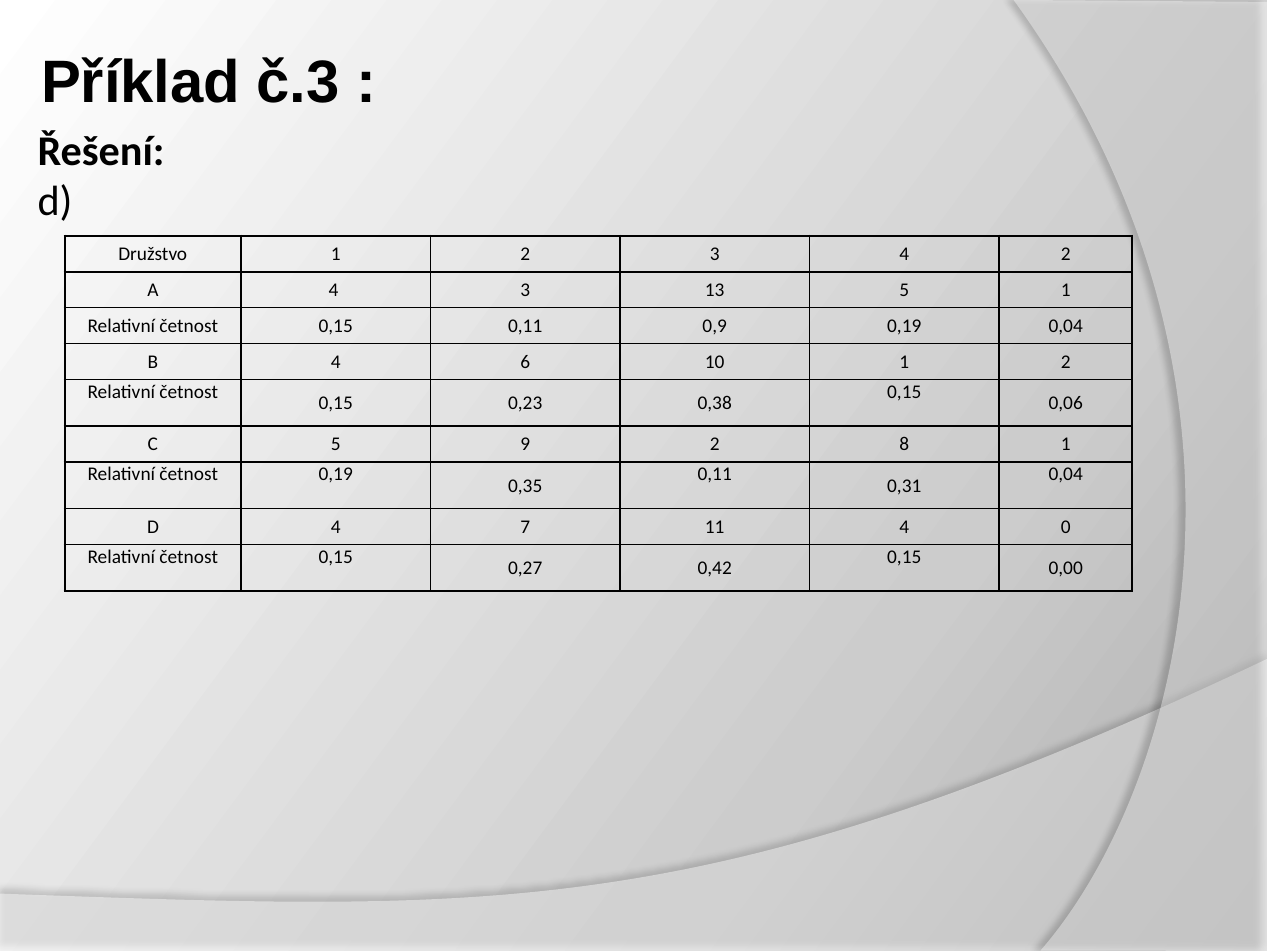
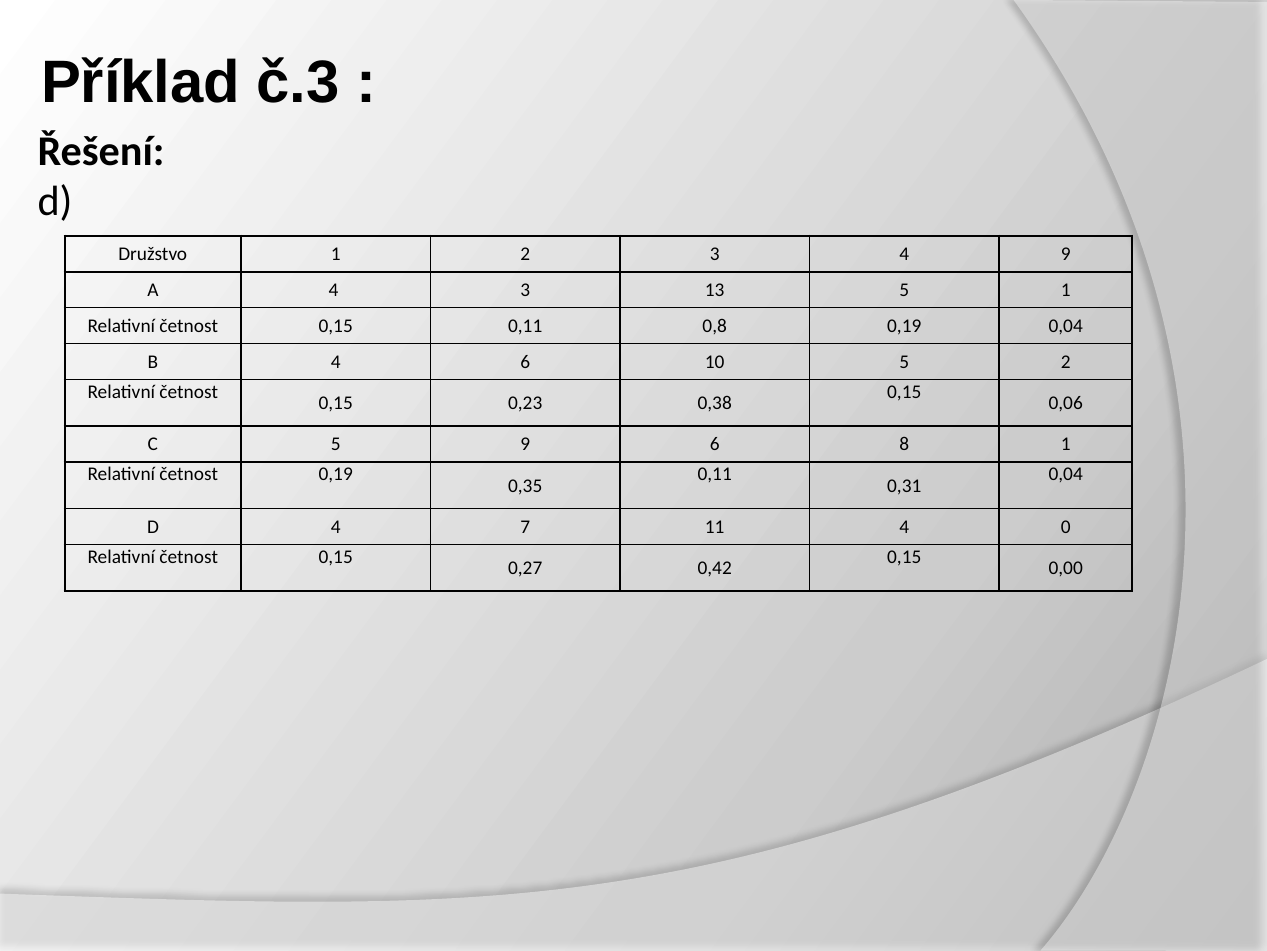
4 2: 2 -> 9
0,9: 0,9 -> 0,8
10 1: 1 -> 5
9 2: 2 -> 6
